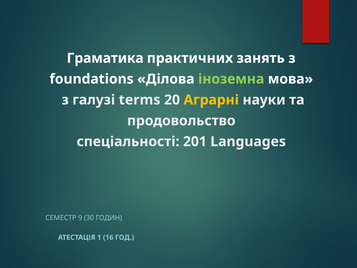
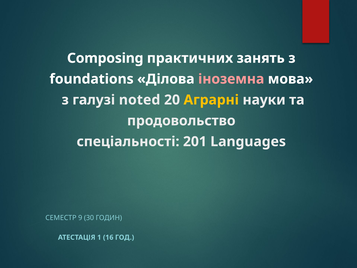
Граматика: Граматика -> Composing
іноземна colour: light green -> pink
terms: terms -> noted
